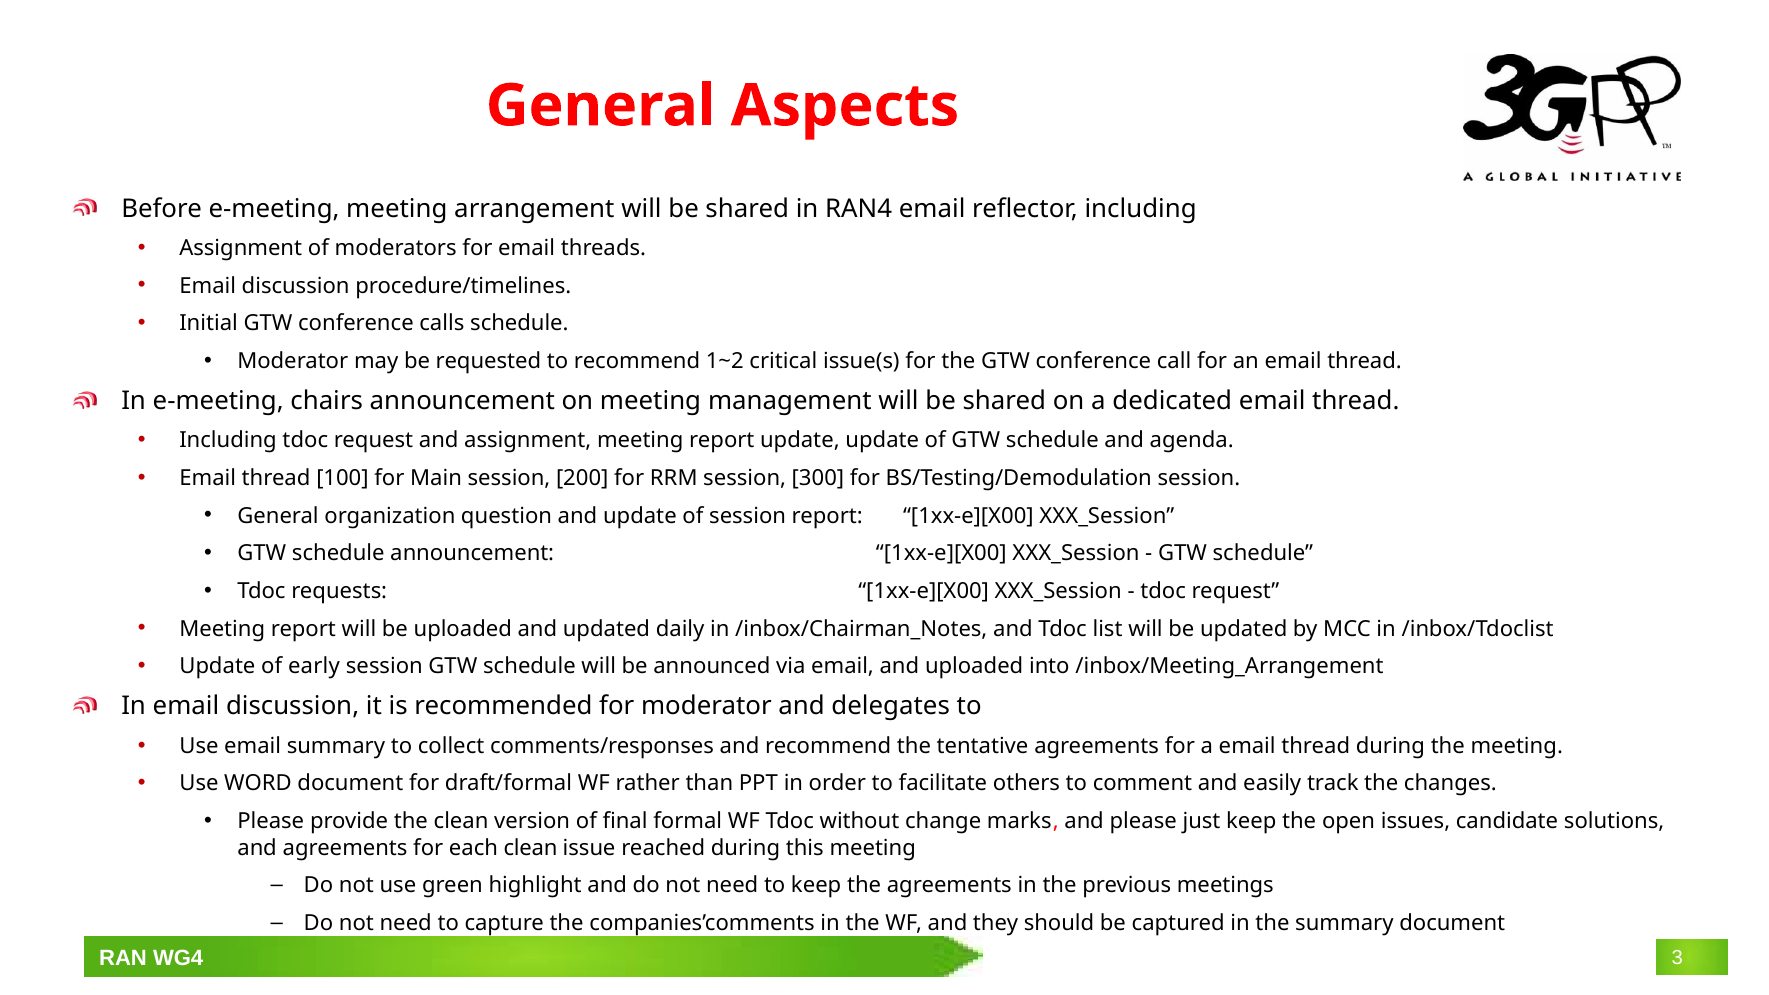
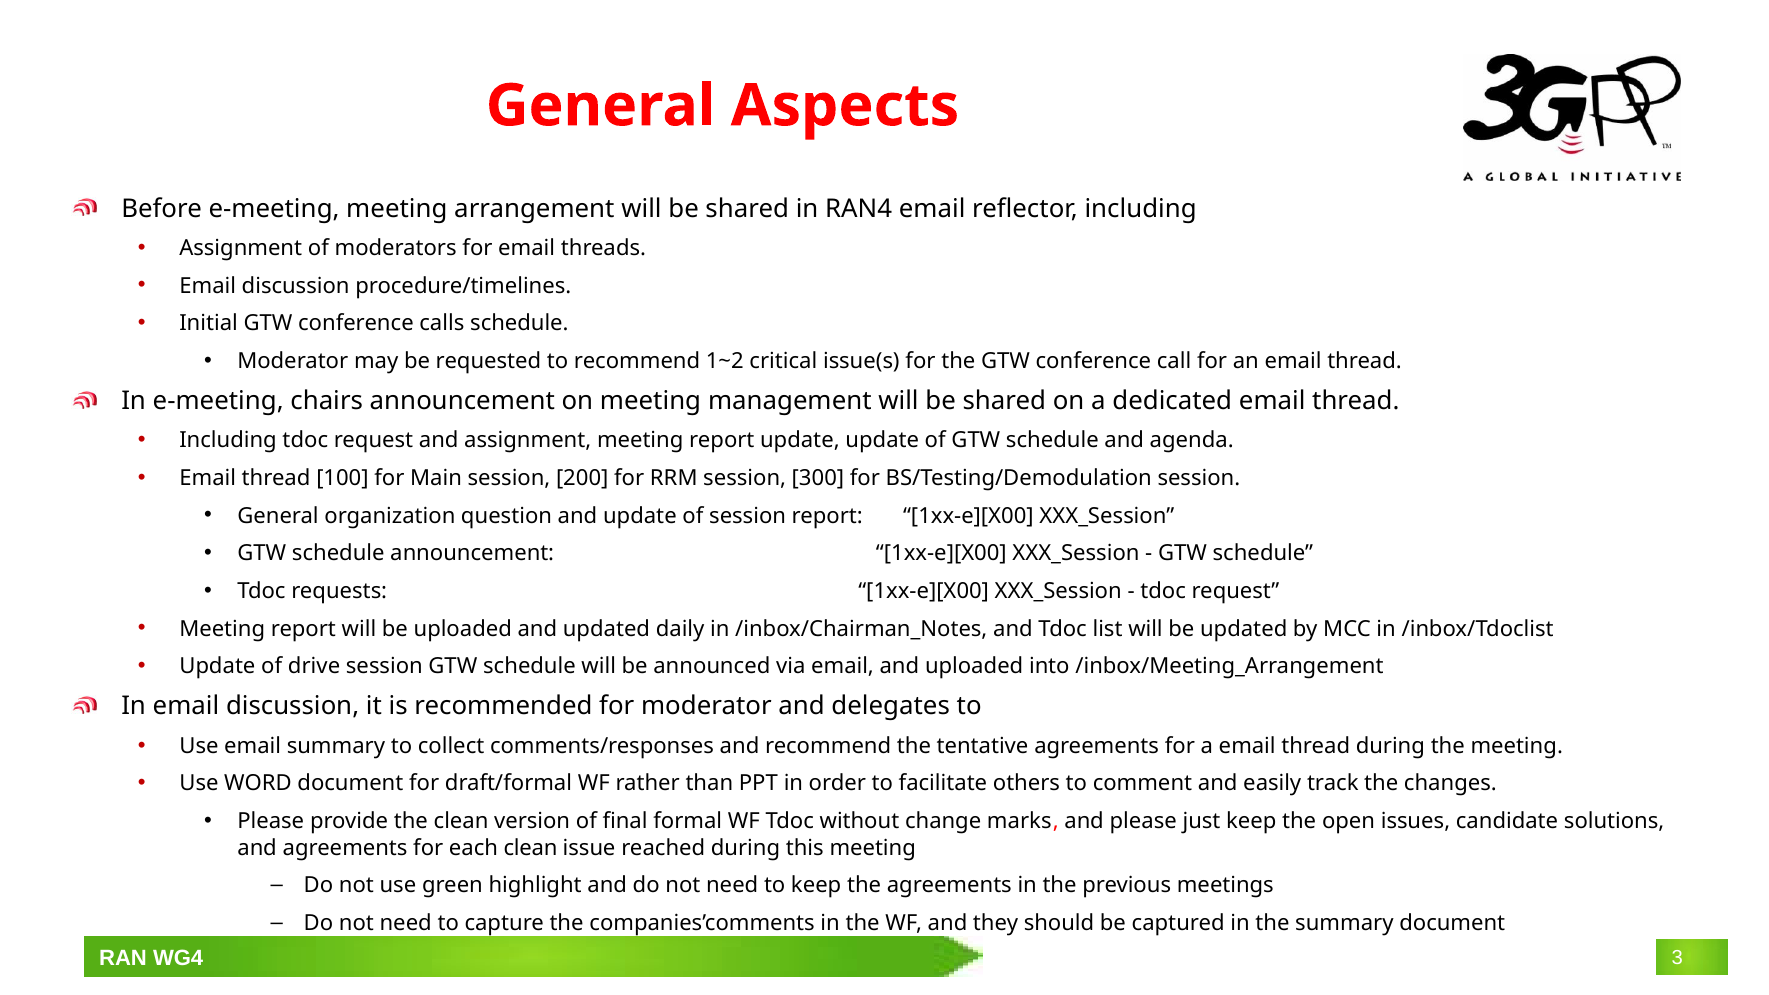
early: early -> drive
